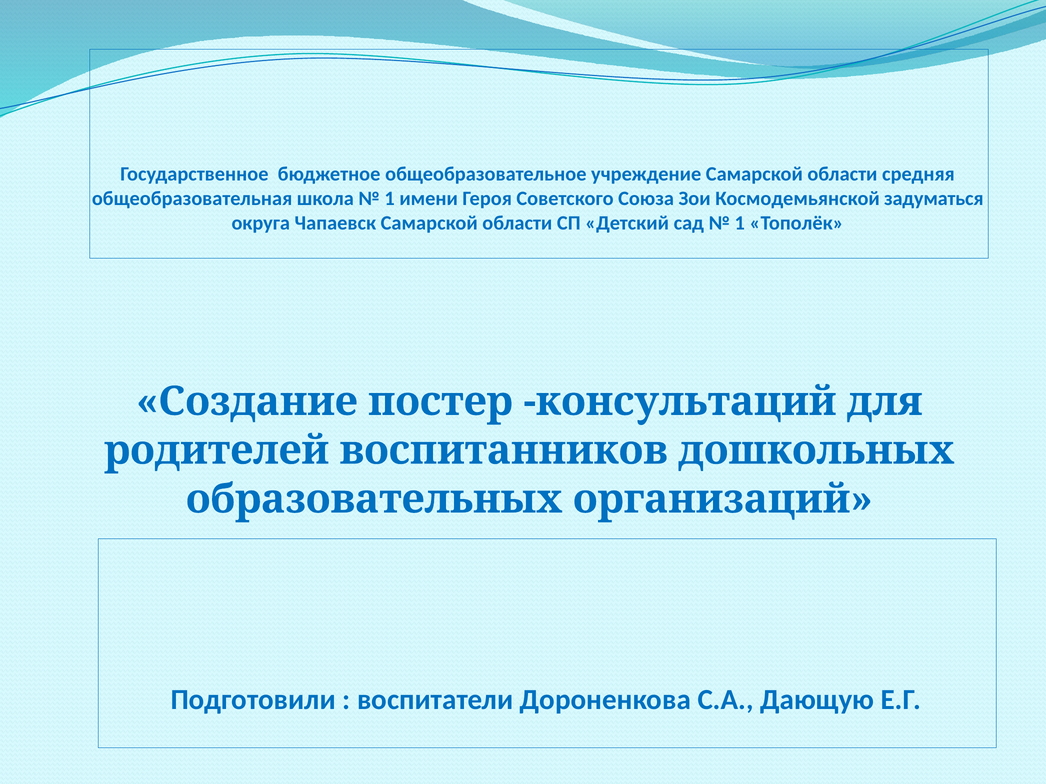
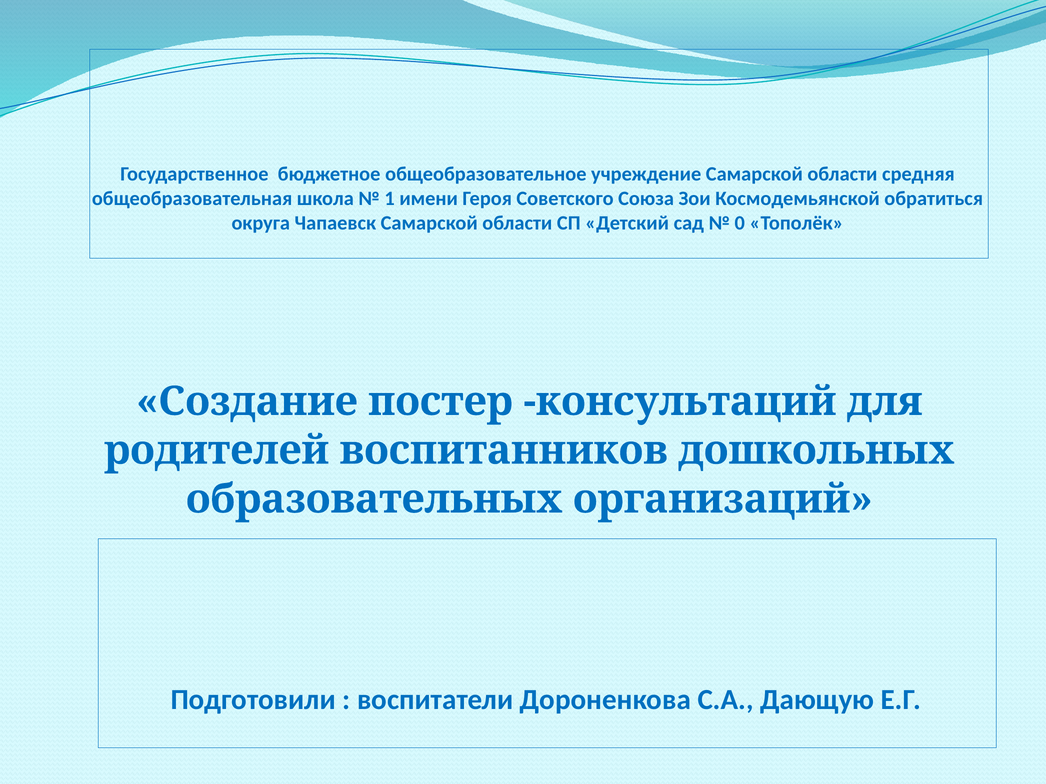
задуматься: задуматься -> обратиться
1 at (740, 223): 1 -> 0
